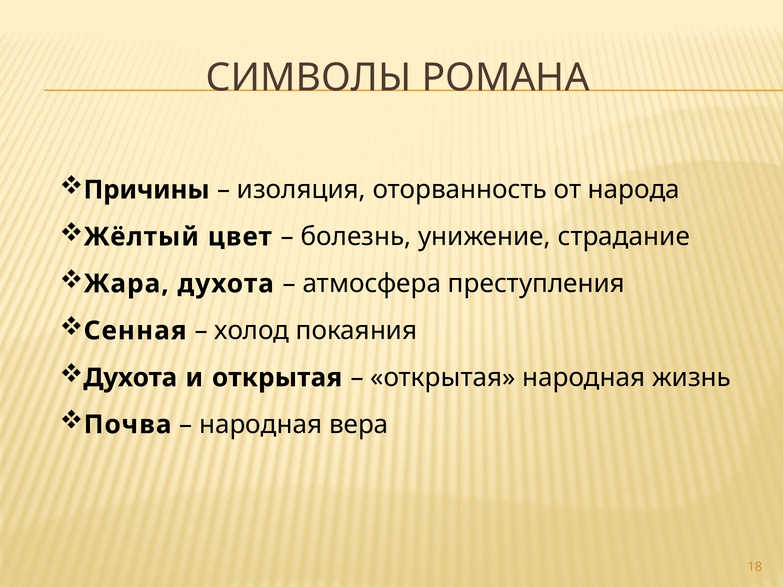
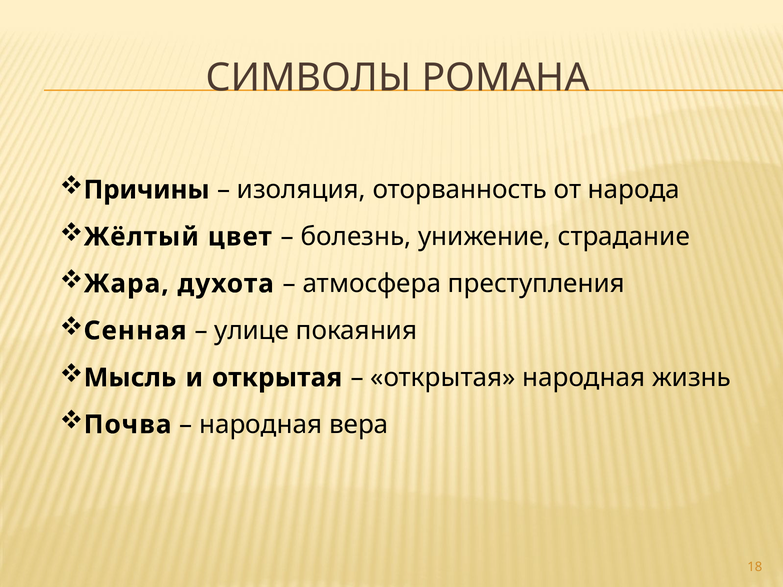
холод: холод -> улице
Духота at (130, 378): Духота -> Мысль
